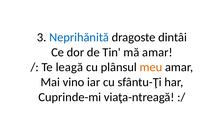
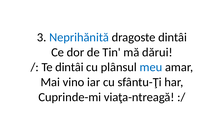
mă amar: amar -> dărui
Te leagă: leagă -> dintâi
meu colour: orange -> blue
